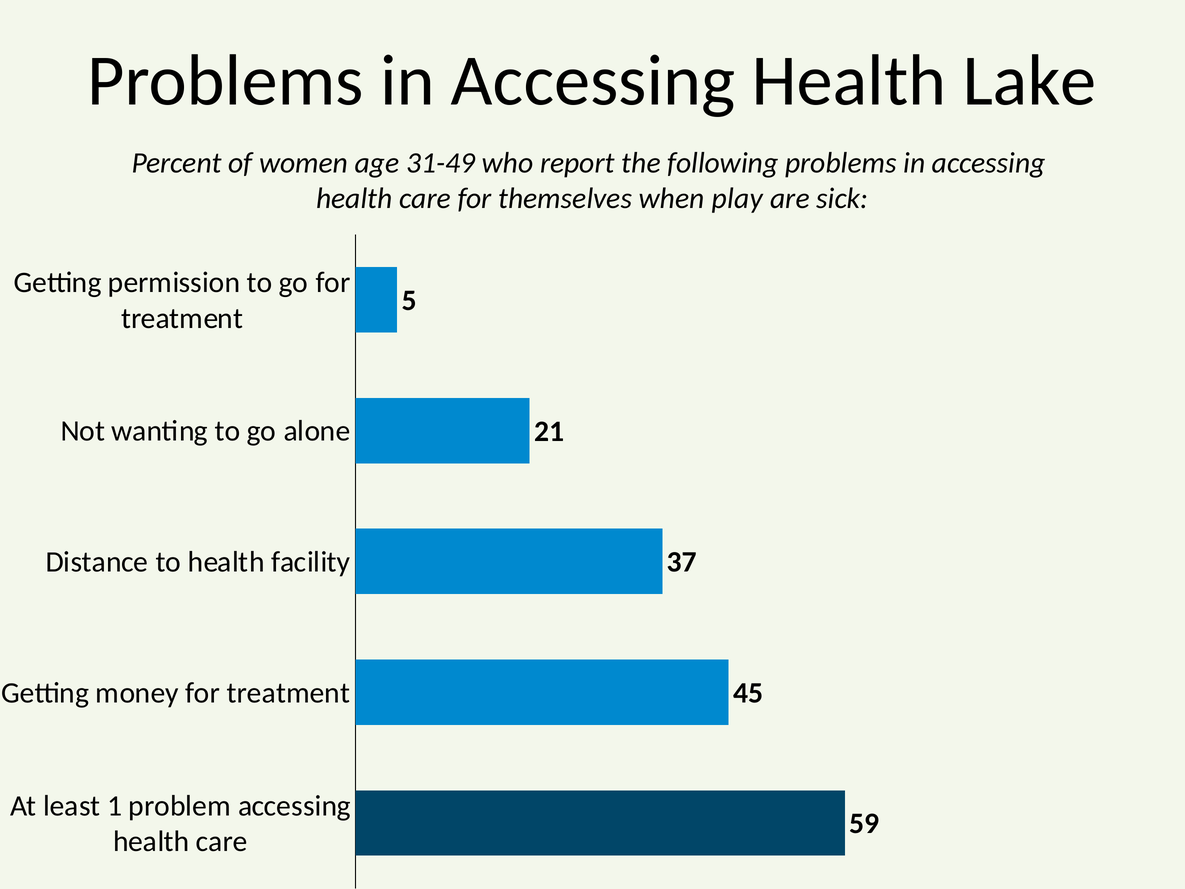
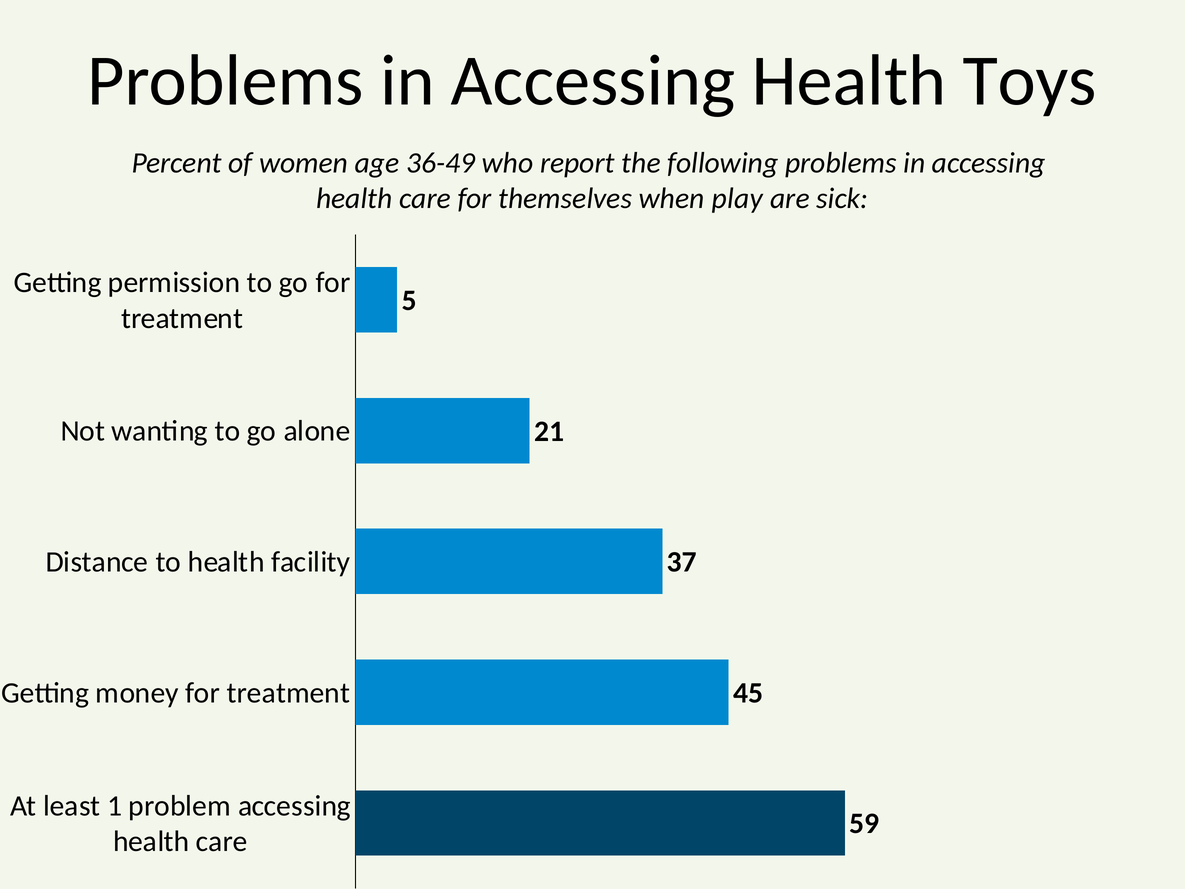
Lake: Lake -> Toys
31-49: 31-49 -> 36-49
